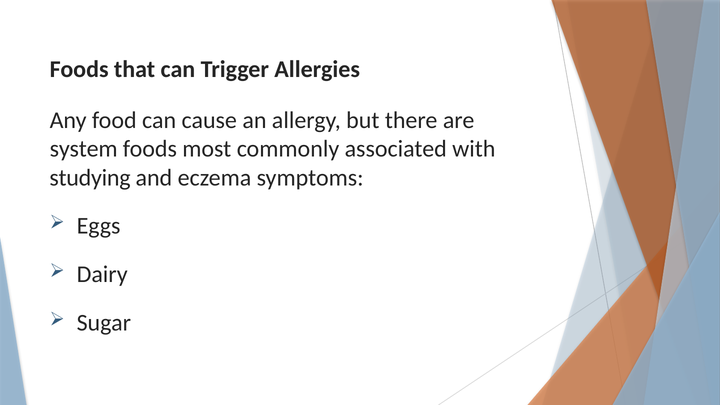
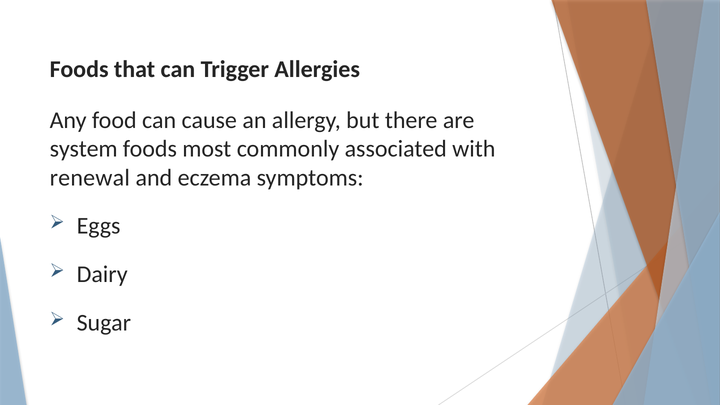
studying: studying -> renewal
